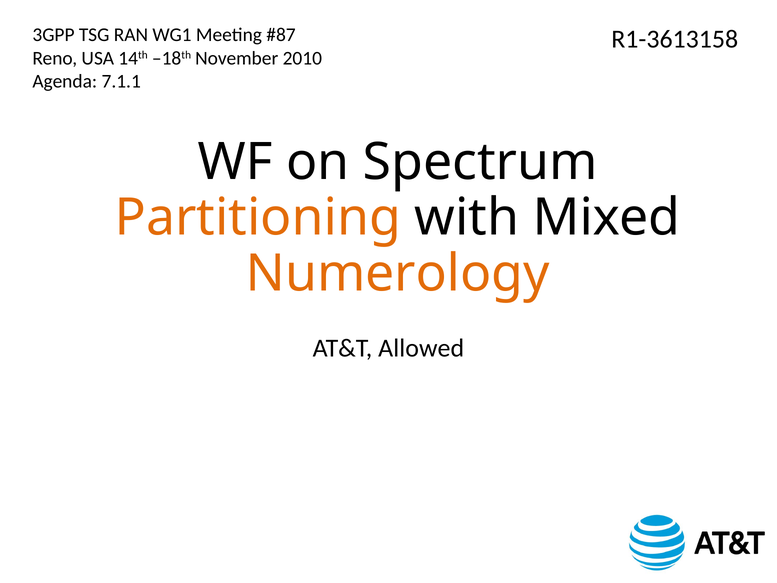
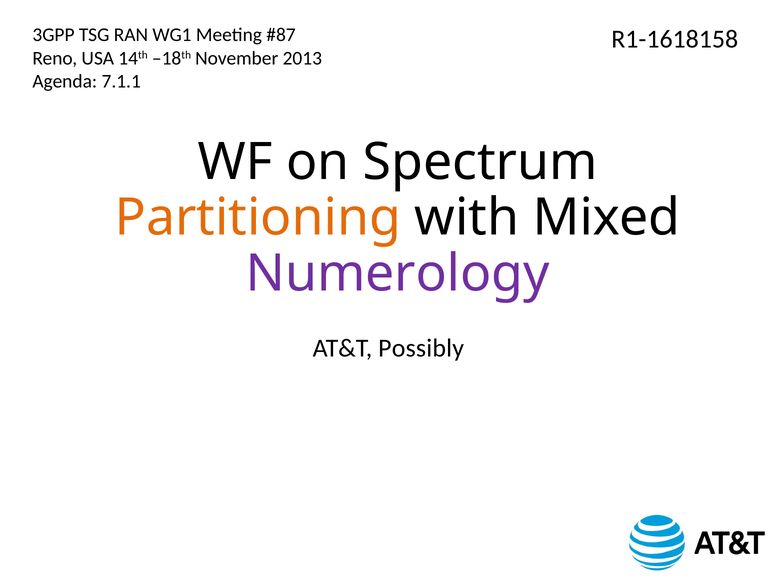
R1-3613158: R1-3613158 -> R1-1618158
2010: 2010 -> 2013
Numerology colour: orange -> purple
Allowed: Allowed -> Possibly
